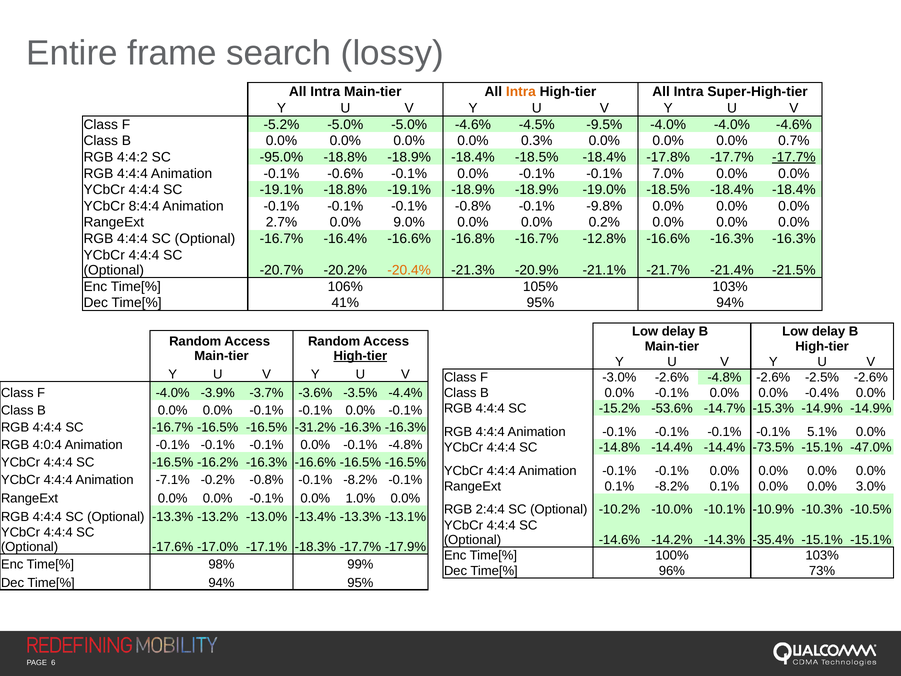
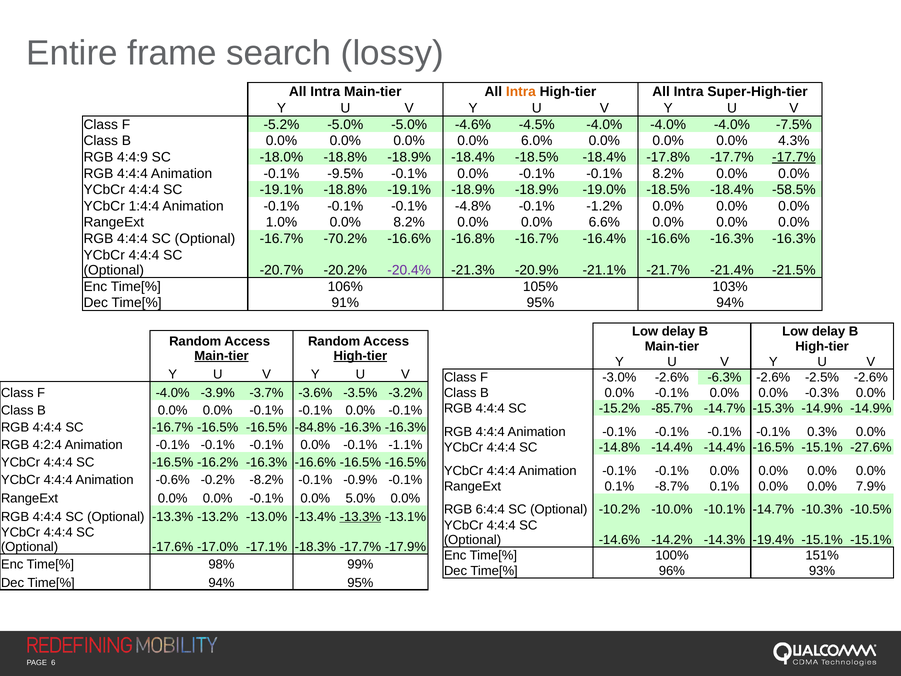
-4.5% -9.5%: -9.5% -> -4.0%
-4.0% -4.6%: -4.6% -> -7.5%
0.3%: 0.3% -> 6.0%
0.7%: 0.7% -> 4.3%
4:4:2: 4:4:2 -> 4:4:9
-95.0%: -95.0% -> -18.0%
-0.6%: -0.6% -> -9.5%
-0.1% 7.0%: 7.0% -> 8.2%
-18.4% -18.4%: -18.4% -> -58.5%
8:4:4: 8:4:4 -> 1:4:4
-0.1% -0.8%: -0.8% -> -4.8%
-9.8%: -9.8% -> -1.2%
2.7%: 2.7% -> 1.0%
0.0% 9.0%: 9.0% -> 8.2%
0.2%: 0.2% -> 6.6%
-16.4%: -16.4% -> -70.2%
-12.8%: -12.8% -> -16.4%
-20.4% colour: orange -> purple
41%: 41% -> 91%
Main-tier at (221, 356) underline: none -> present
-2.6% -4.8%: -4.8% -> -6.3%
-4.4%: -4.4% -> -3.2%
-0.4%: -0.4% -> -0.3%
-53.6%: -53.6% -> -85.7%
-31.2%: -31.2% -> -84.8%
5.1%: 5.1% -> 0.3%
4:0:4: 4:0:4 -> 4:2:4
-0.1% -4.8%: -4.8% -> -1.1%
-14.4% -73.5%: -73.5% -> -16.5%
-47.0%: -47.0% -> -27.6%
-7.1%: -7.1% -> -0.6%
-0.2% -0.8%: -0.8% -> -8.2%
-0.1% -8.2%: -8.2% -> -0.9%
0.1% -8.2%: -8.2% -> -8.7%
3.0%: 3.0% -> 7.9%
1.0%: 1.0% -> 5.0%
2:4:4: 2:4:4 -> 6:4:4
-10.1% -10.9%: -10.9% -> -14.7%
-13.3% at (360, 517) underline: none -> present
-35.4%: -35.4% -> -19.4%
100% 103%: 103% -> 151%
73%: 73% -> 93%
